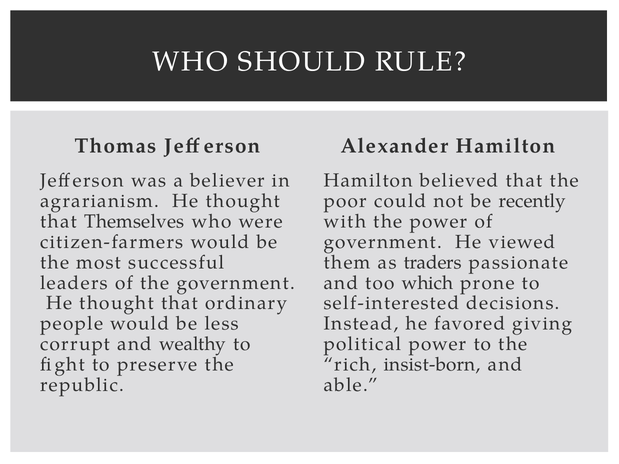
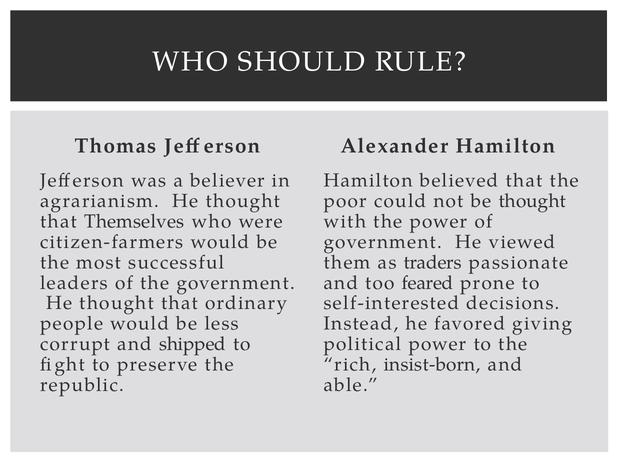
be recently: recently -> thought
which: which -> feared
wealthy: wealthy -> shipped
